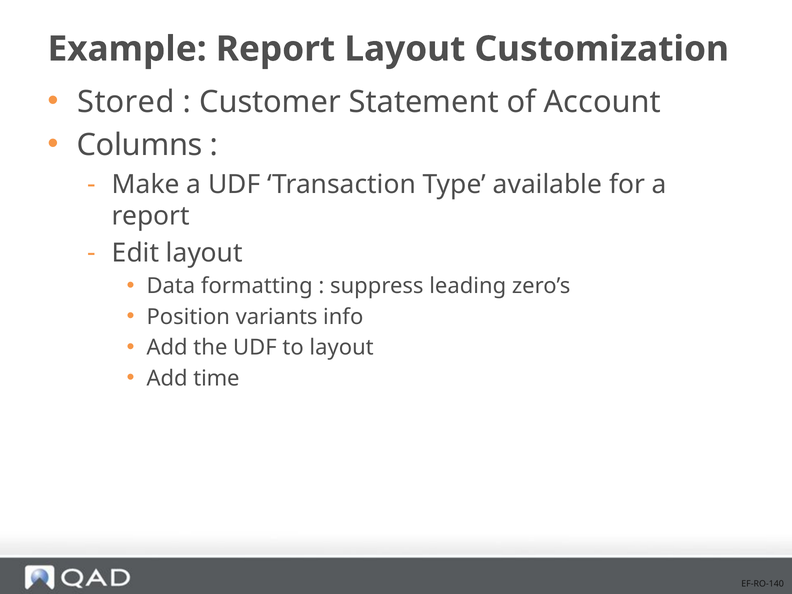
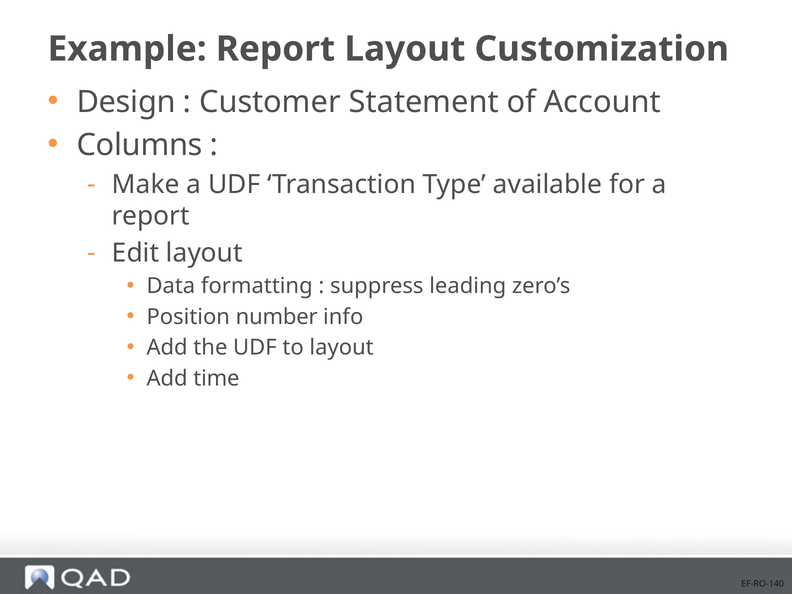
Stored: Stored -> Design
variants: variants -> number
